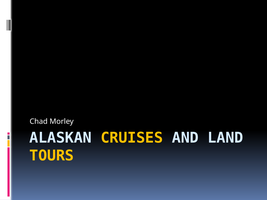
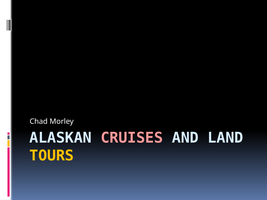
CRUISES colour: yellow -> pink
